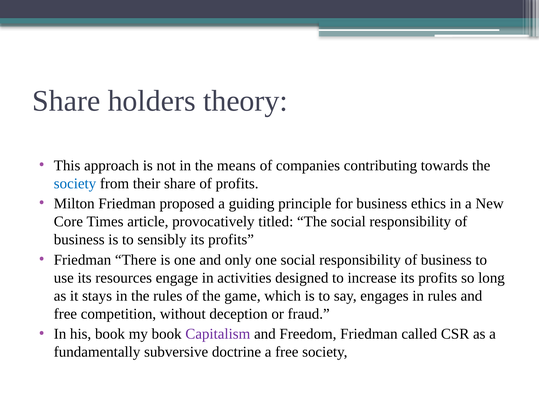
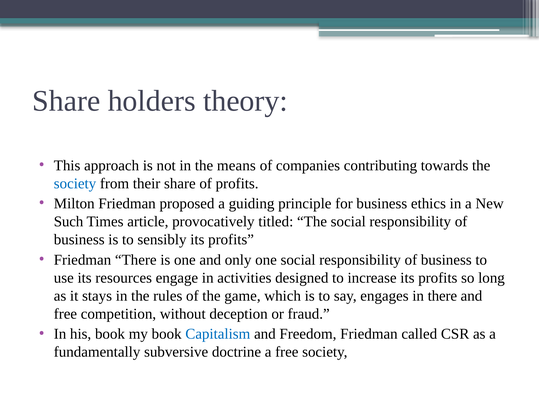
Core: Core -> Such
in rules: rules -> there
Capitalism colour: purple -> blue
